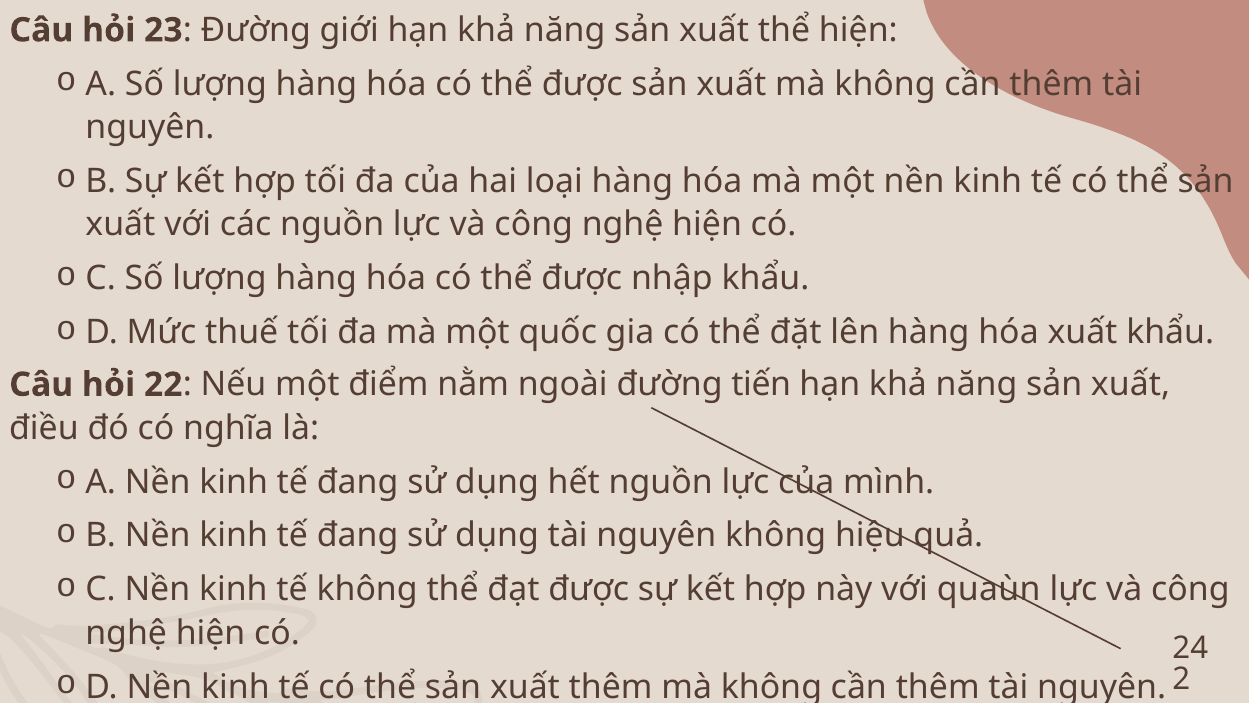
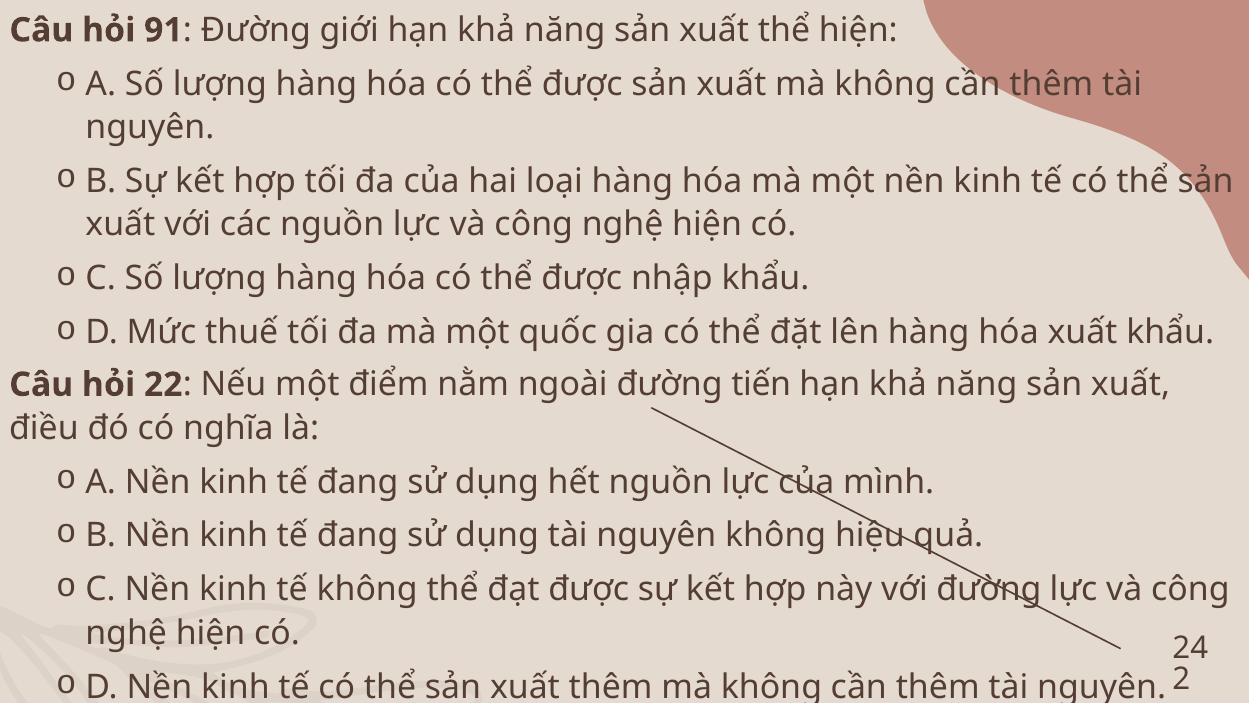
23: 23 -> 91
với quaùn: quaùn -> đường
